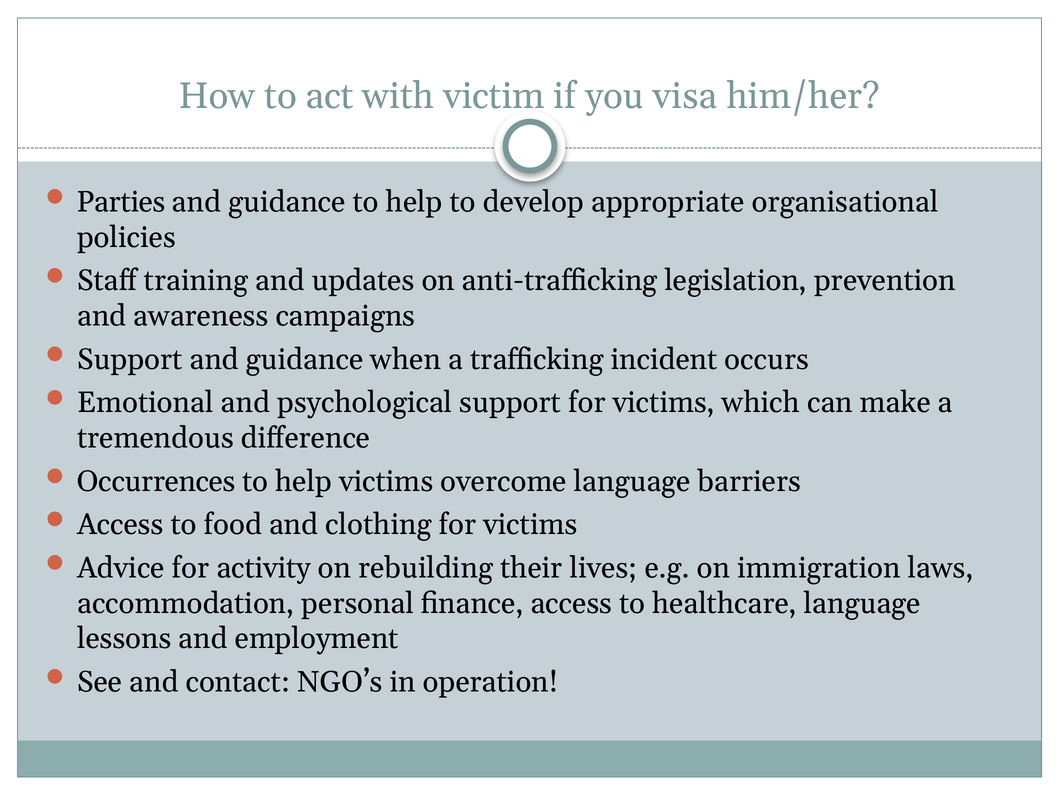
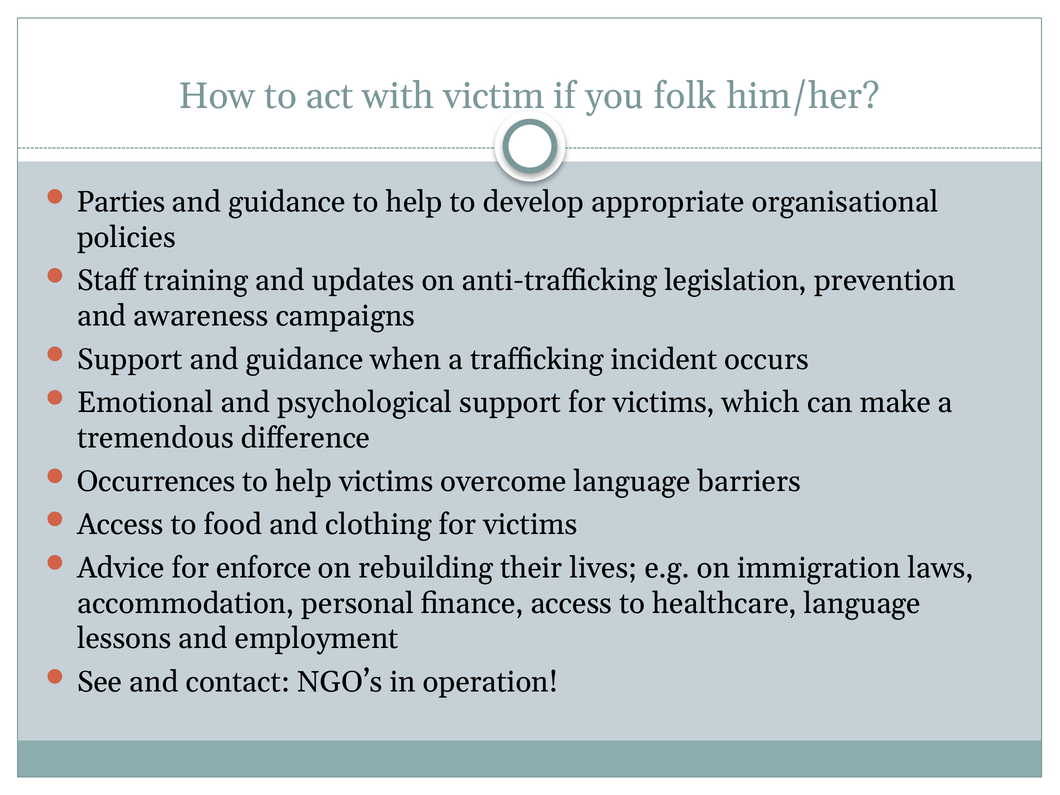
visa: visa -> folk
activity: activity -> enforce
